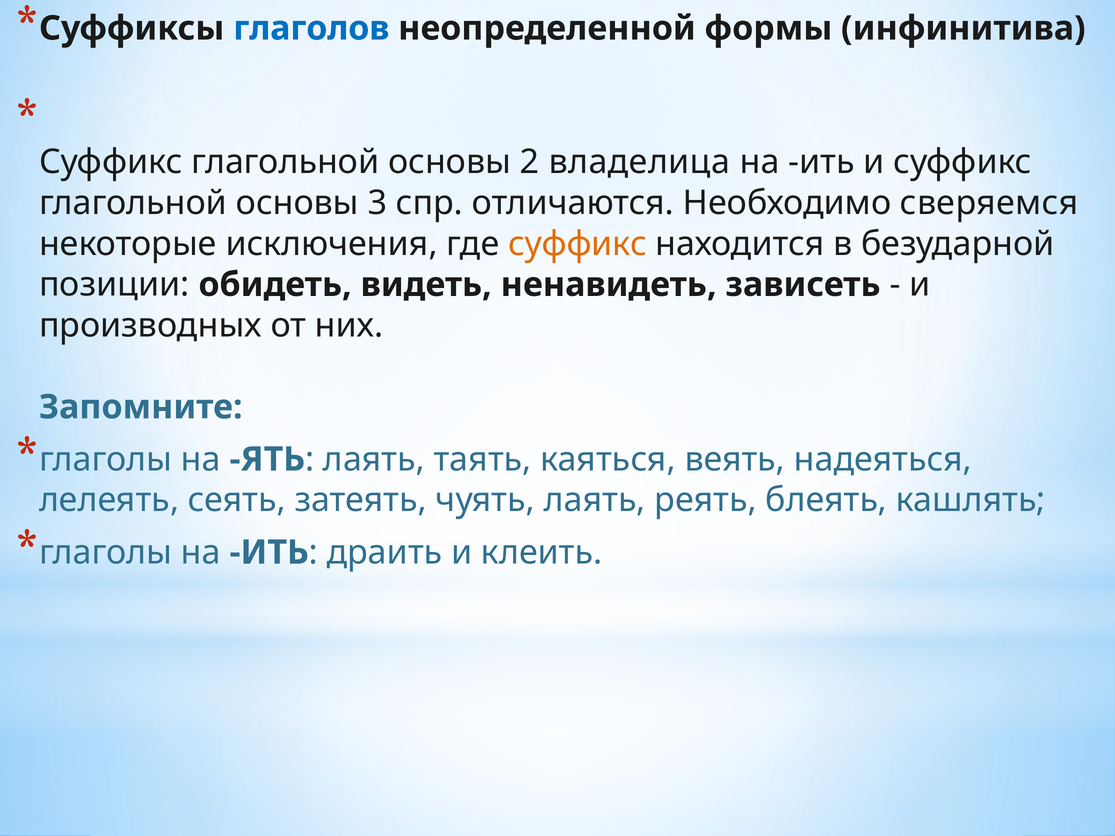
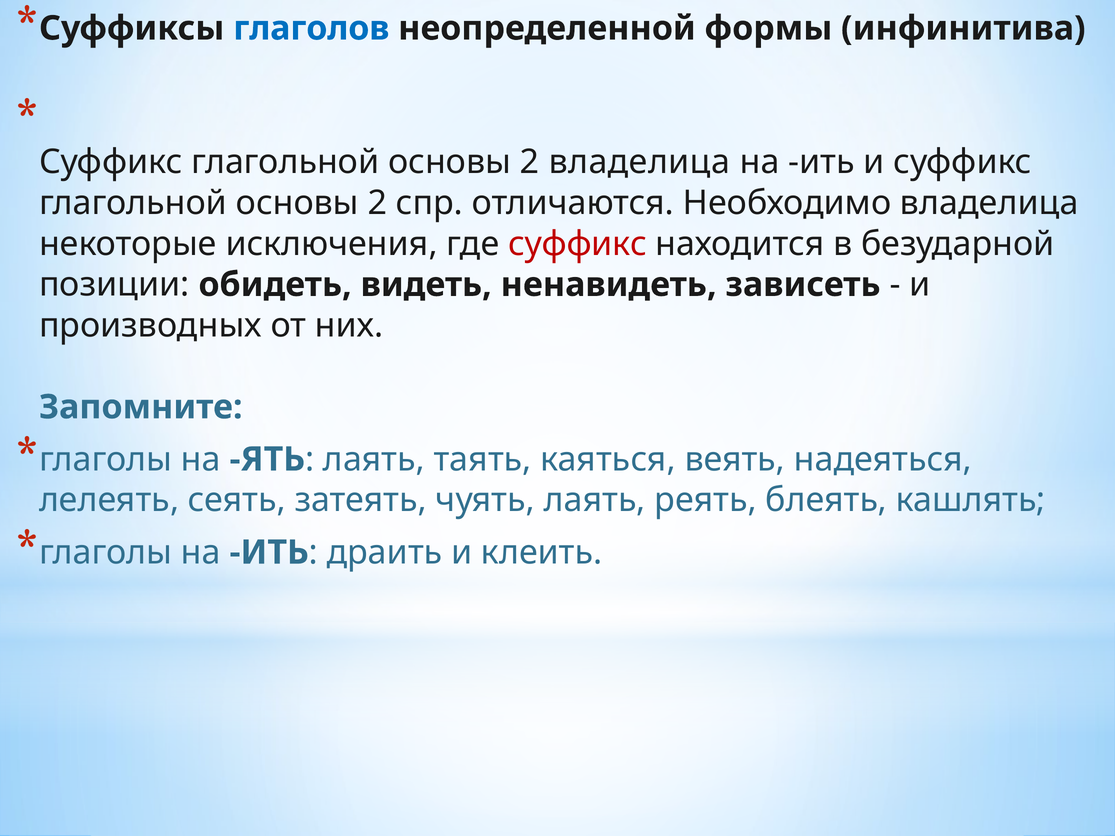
3 at (377, 203): 3 -> 2
Необходимо сверяемся: сверяемся -> владелица
суффикс at (578, 244) colour: orange -> red
